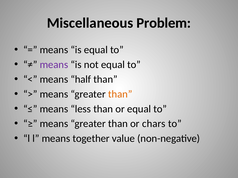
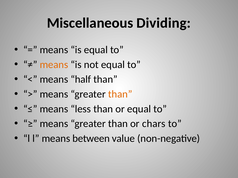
Problem: Problem -> Dividing
means at (54, 65) colour: purple -> orange
together: together -> between
